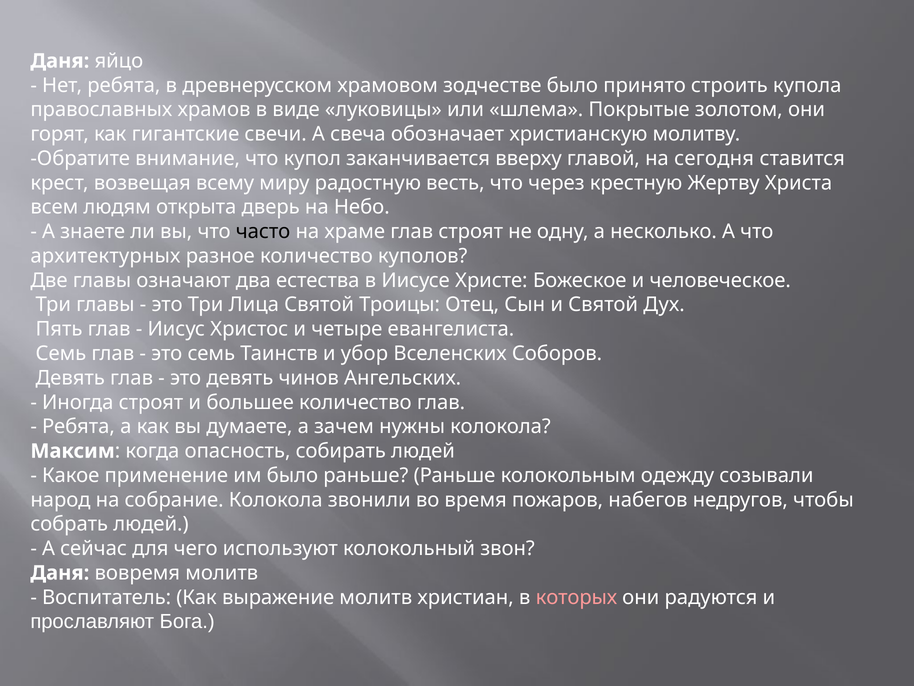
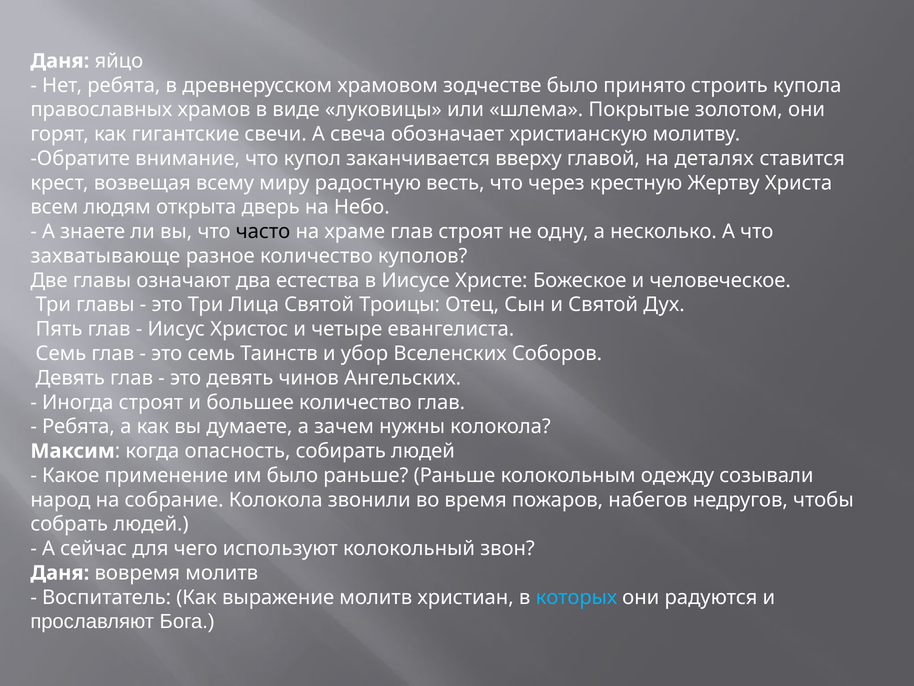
сегодня: сегодня -> деталях
архитектурных: архитектурных -> захватывающе
которых colour: pink -> light blue
